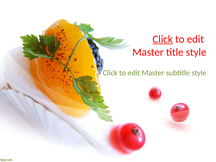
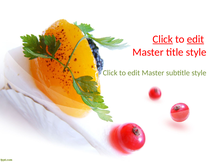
edit at (195, 39) underline: none -> present
